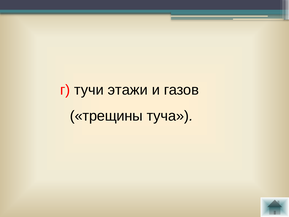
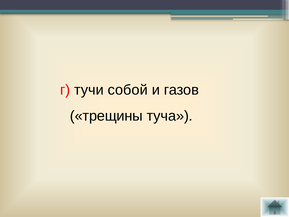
этажи: этажи -> собой
